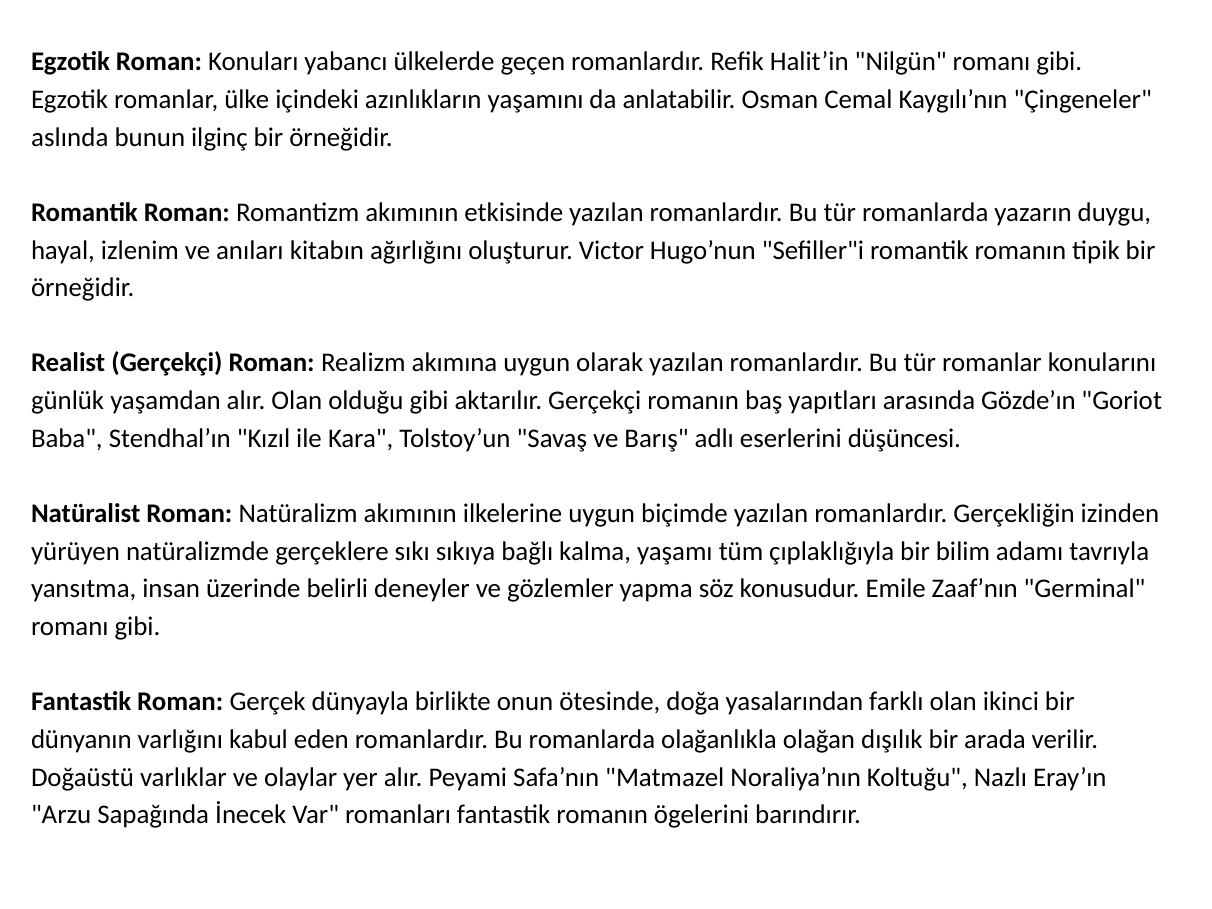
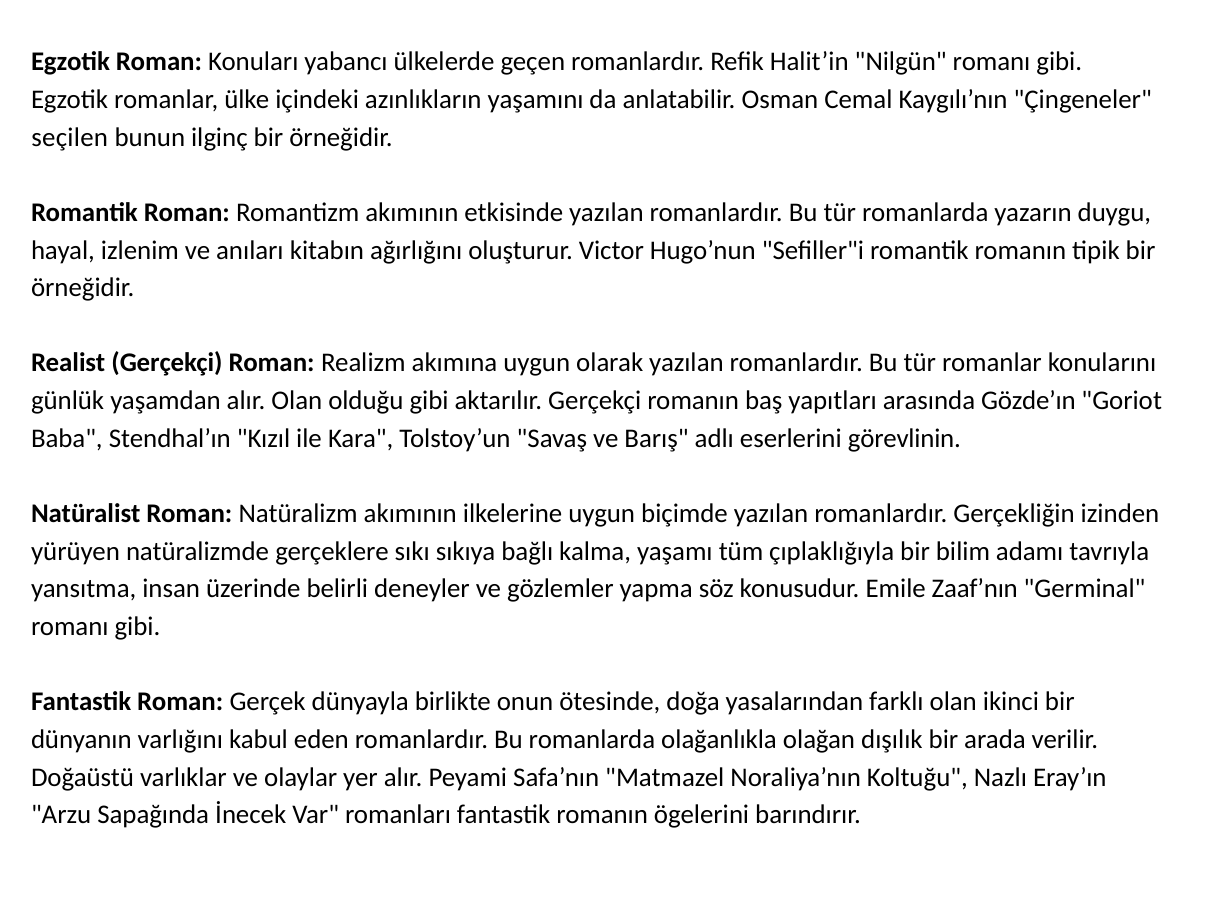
aslında: aslında -> seçilen
düşüncesi: düşüncesi -> görevlinin
